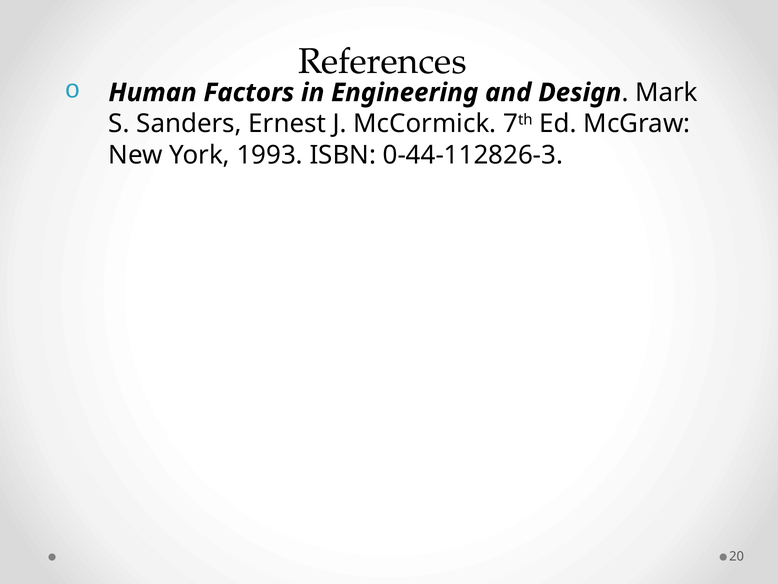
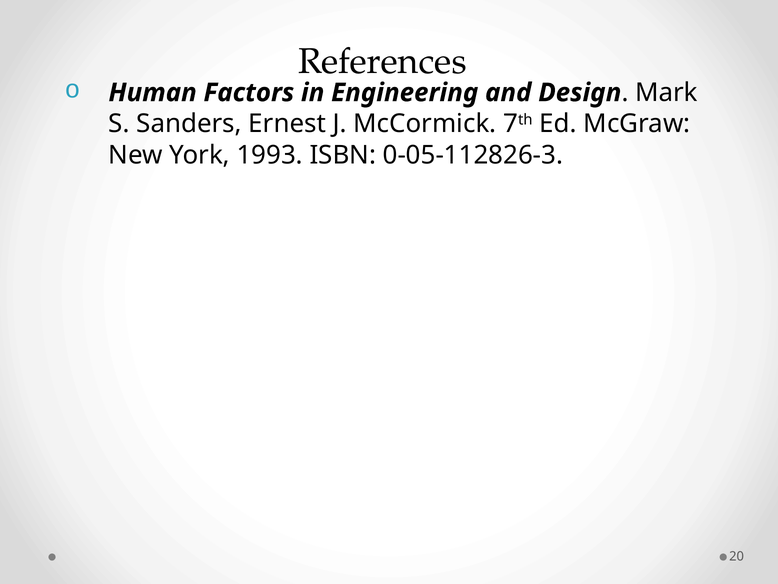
0-44-112826-3: 0-44-112826-3 -> 0-05-112826-3
